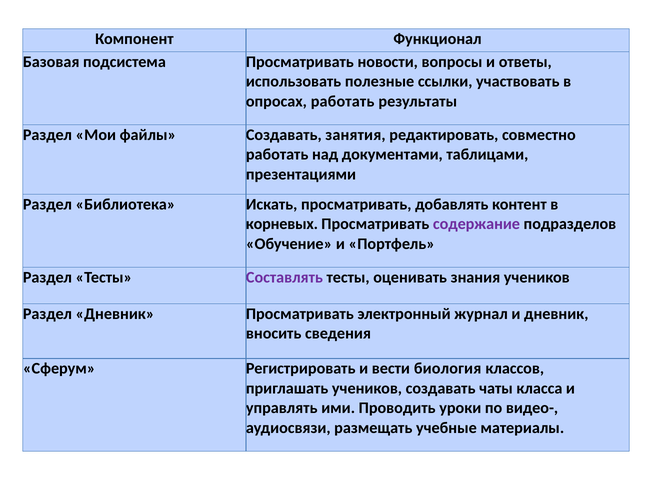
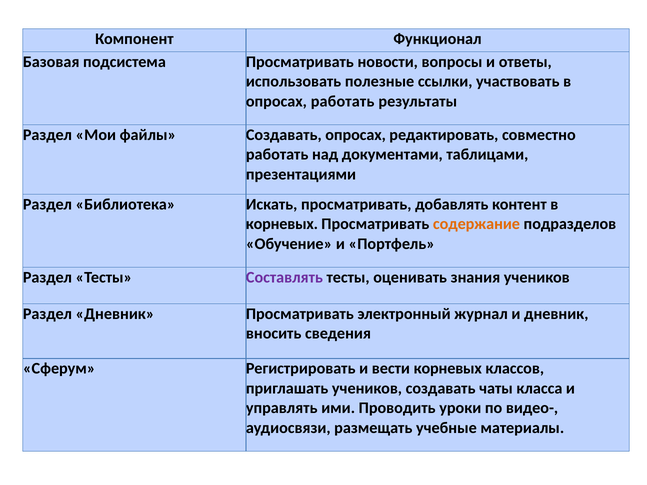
Создавать занятия: занятия -> опросах
содержание colour: purple -> orange
вести биология: биология -> корневых
